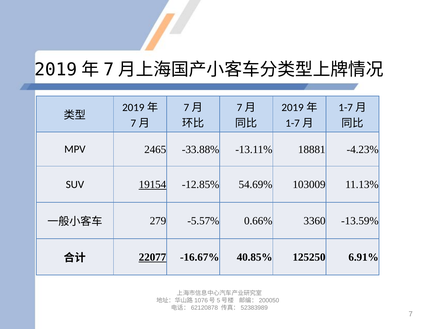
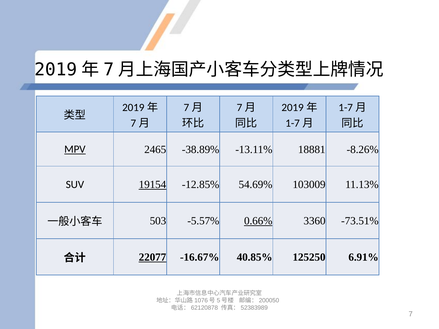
MPV underline: none -> present
-33.88%: -33.88% -> -38.89%
-4.23%: -4.23% -> -8.26%
279: 279 -> 503
0.66% underline: none -> present
-13.59%: -13.59% -> -73.51%
